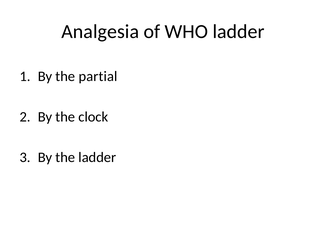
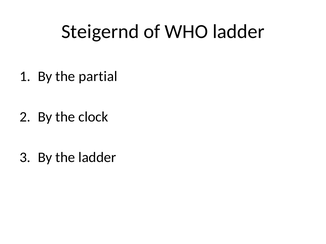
Analgesia: Analgesia -> Steigernd
